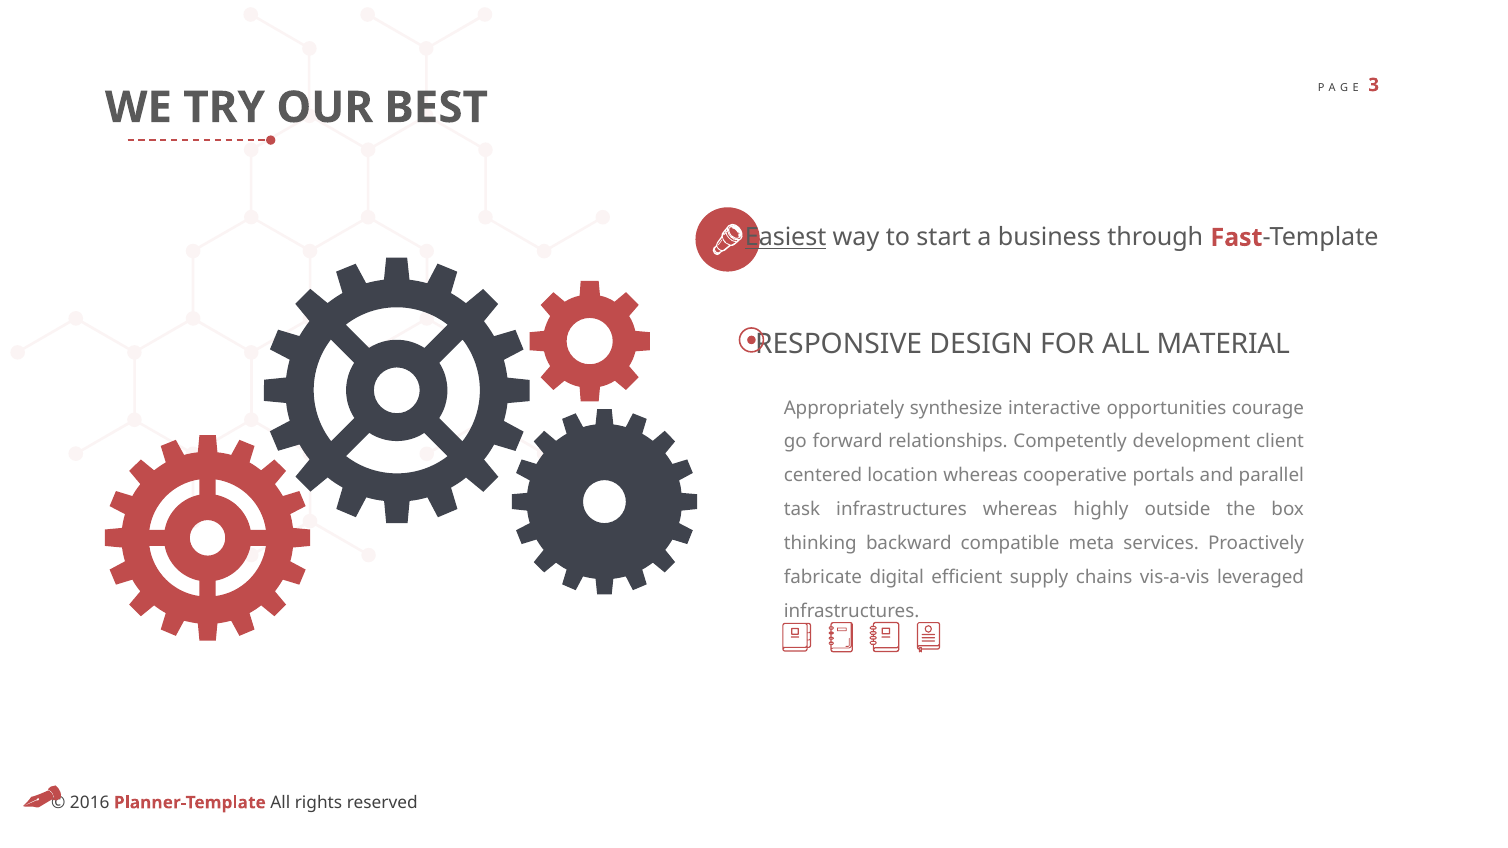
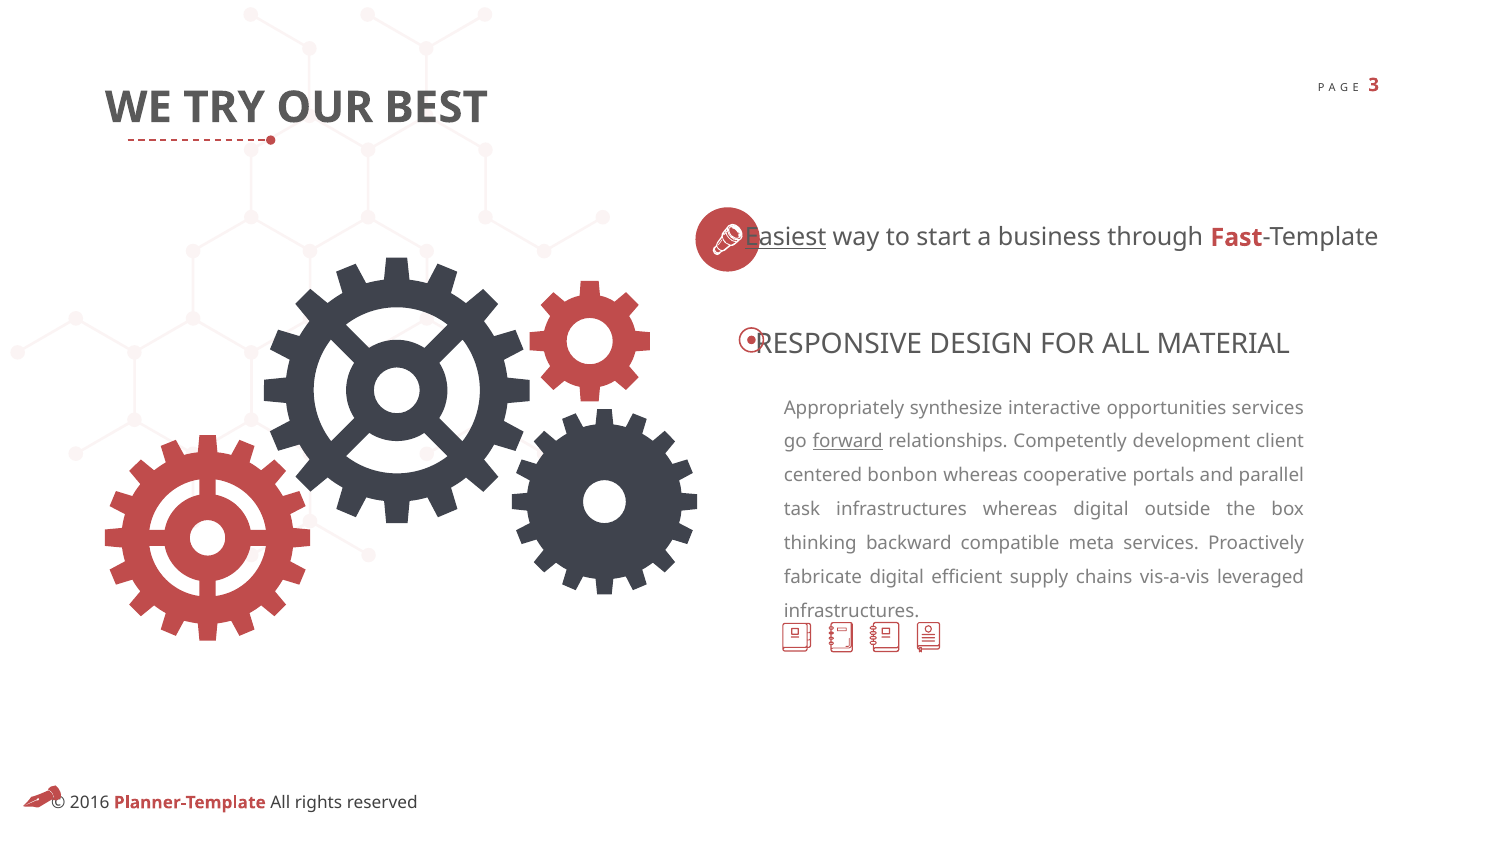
opportunities courage: courage -> services
forward underline: none -> present
location: location -> bonbon
whereas highly: highly -> digital
